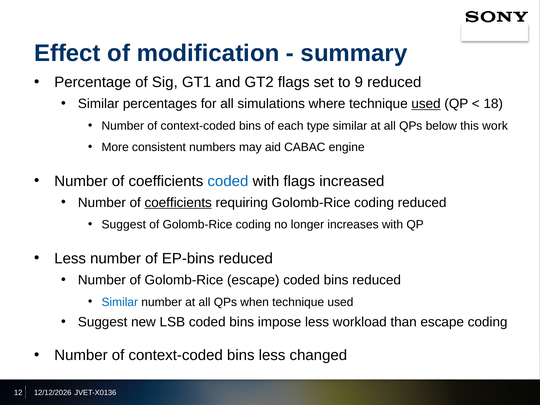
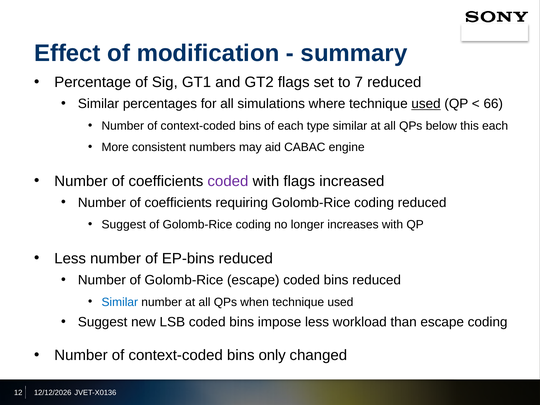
9: 9 -> 7
18: 18 -> 66
this work: work -> each
coded at (228, 181) colour: blue -> purple
coefficients at (178, 203) underline: present -> none
bins less: less -> only
